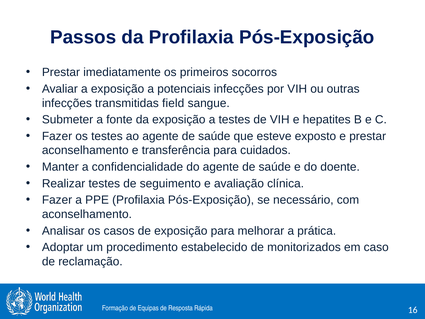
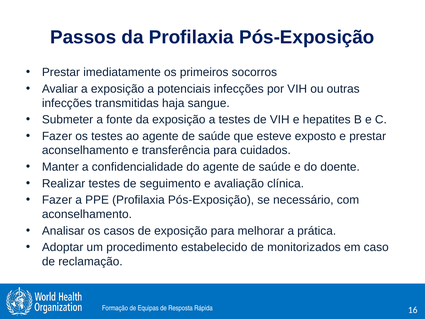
field: field -> haja
